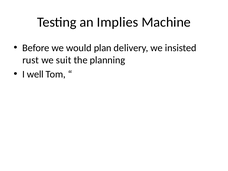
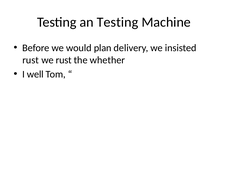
an Implies: Implies -> Testing
we suit: suit -> rust
planning: planning -> whether
